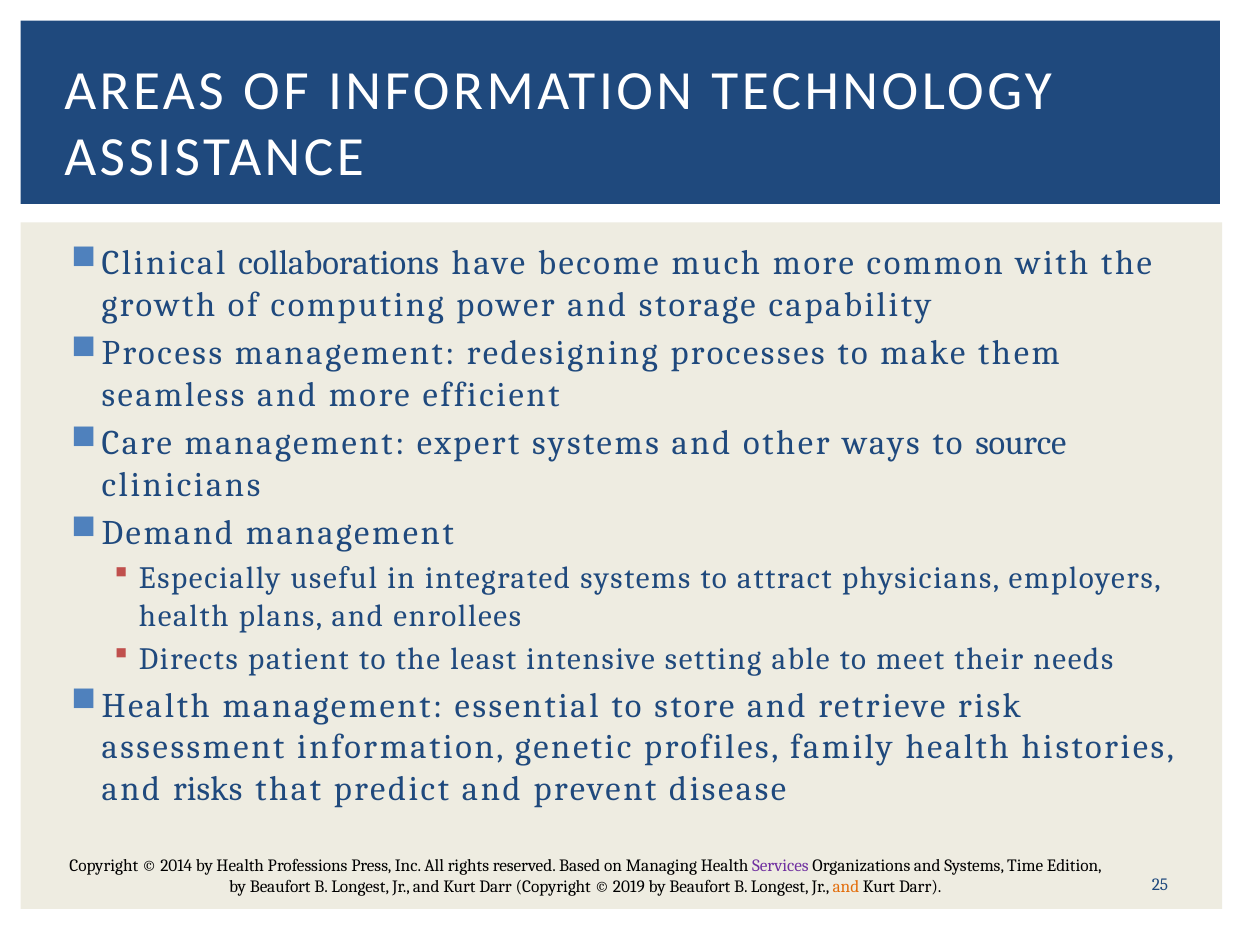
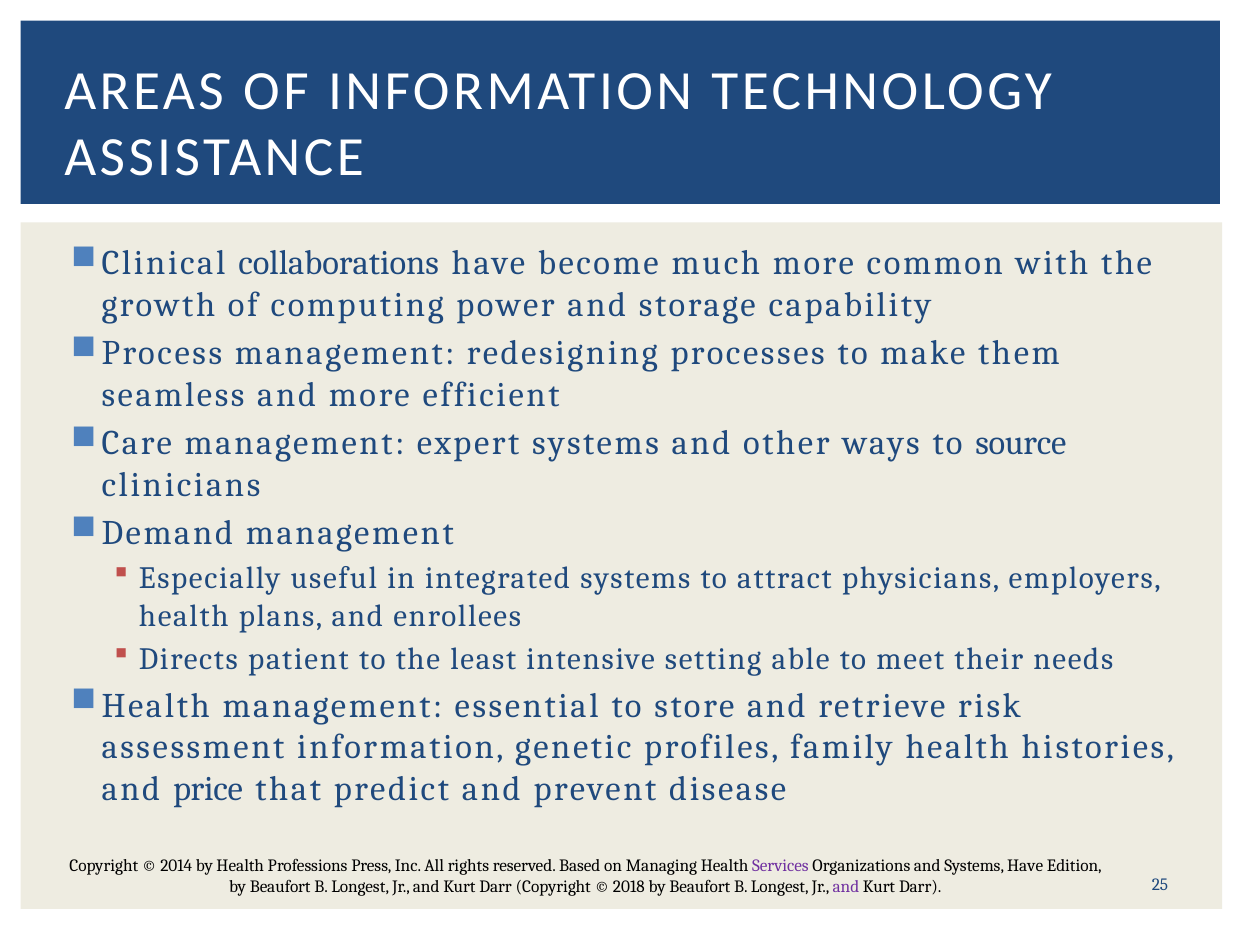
risks: risks -> price
Systems Time: Time -> Have
2019: 2019 -> 2018
and at (846, 887) colour: orange -> purple
